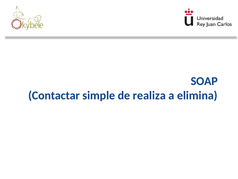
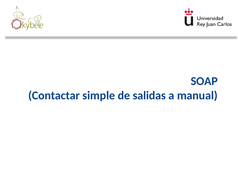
realiza: realiza -> salidas
elimina: elimina -> manual
